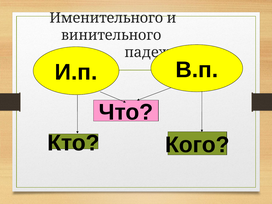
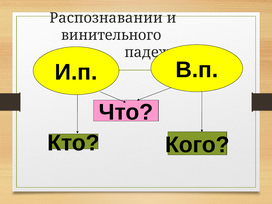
Именительного: Именительного -> Распознавании
